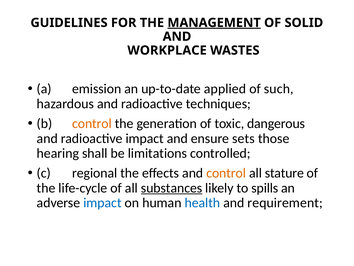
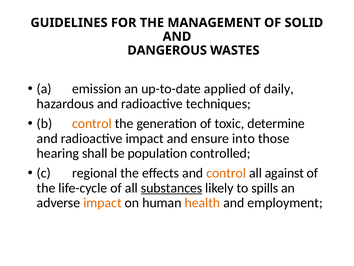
MANAGEMENT underline: present -> none
WORKPLACE: WORKPLACE -> DANGEROUS
such: such -> daily
dangerous: dangerous -> determine
sets: sets -> into
limitations: limitations -> population
stature: stature -> against
impact at (102, 202) colour: blue -> orange
health colour: blue -> orange
requirement: requirement -> employment
